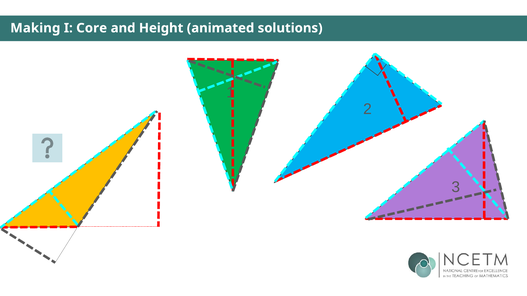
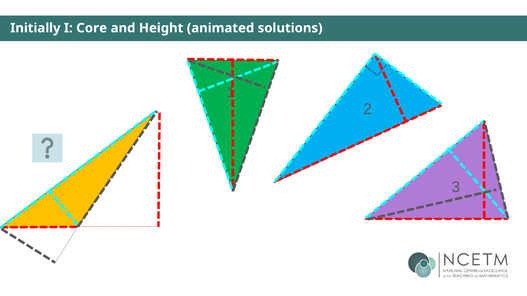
Making: Making -> Initially
